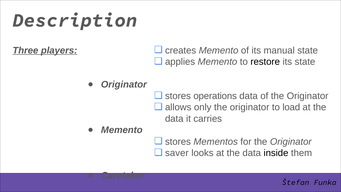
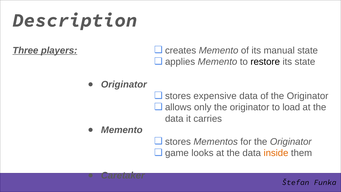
operations: operations -> expensive
saver: saver -> game
inside colour: black -> orange
